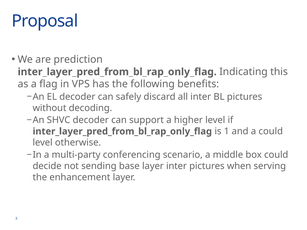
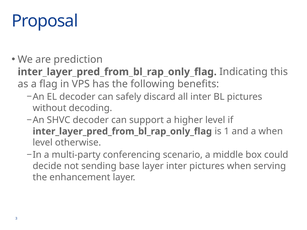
a could: could -> when
